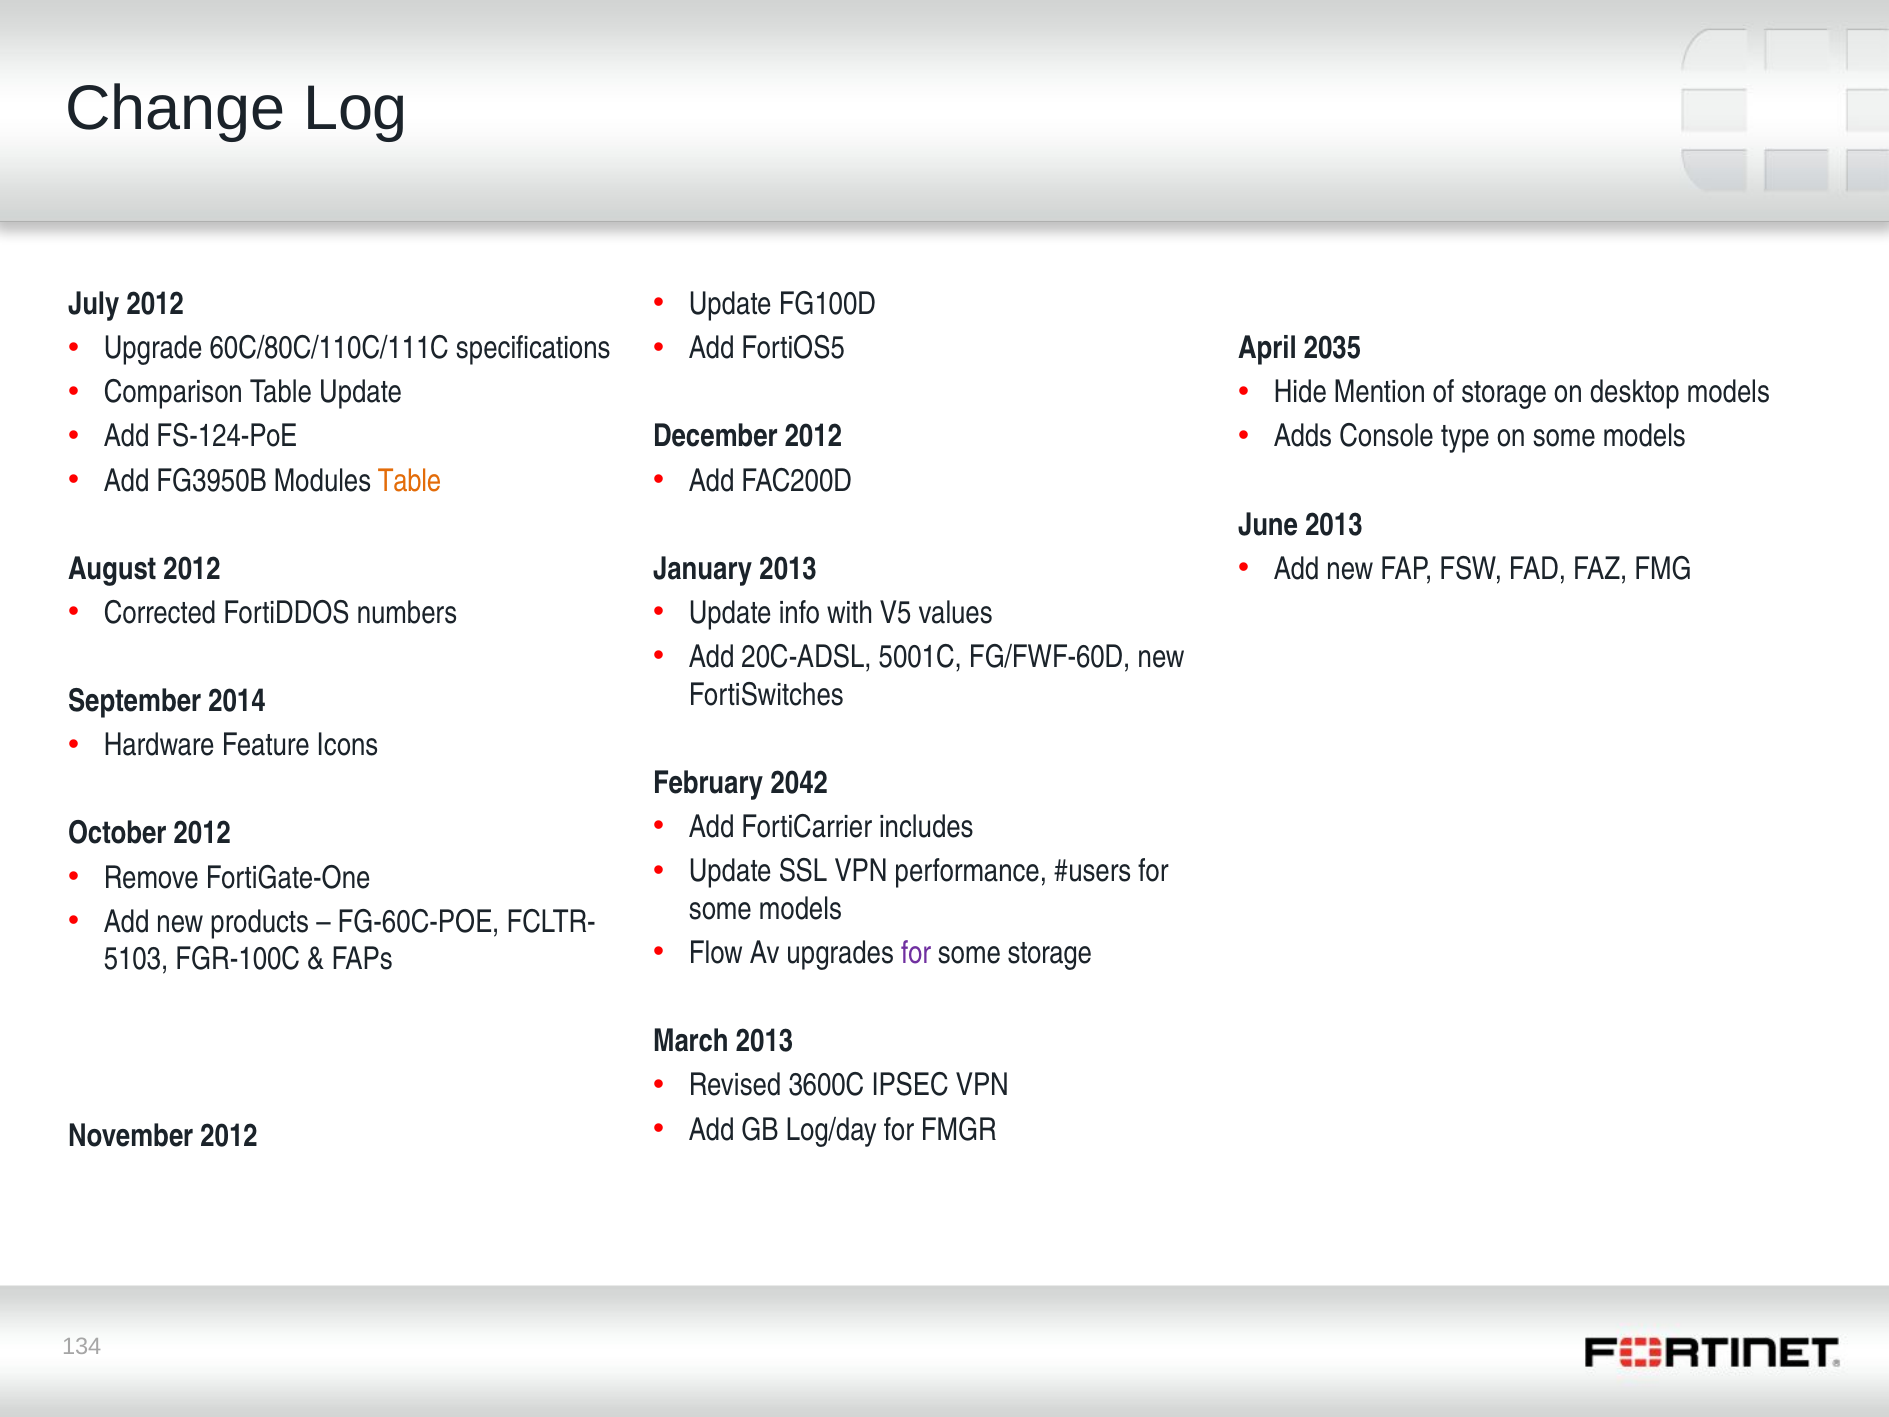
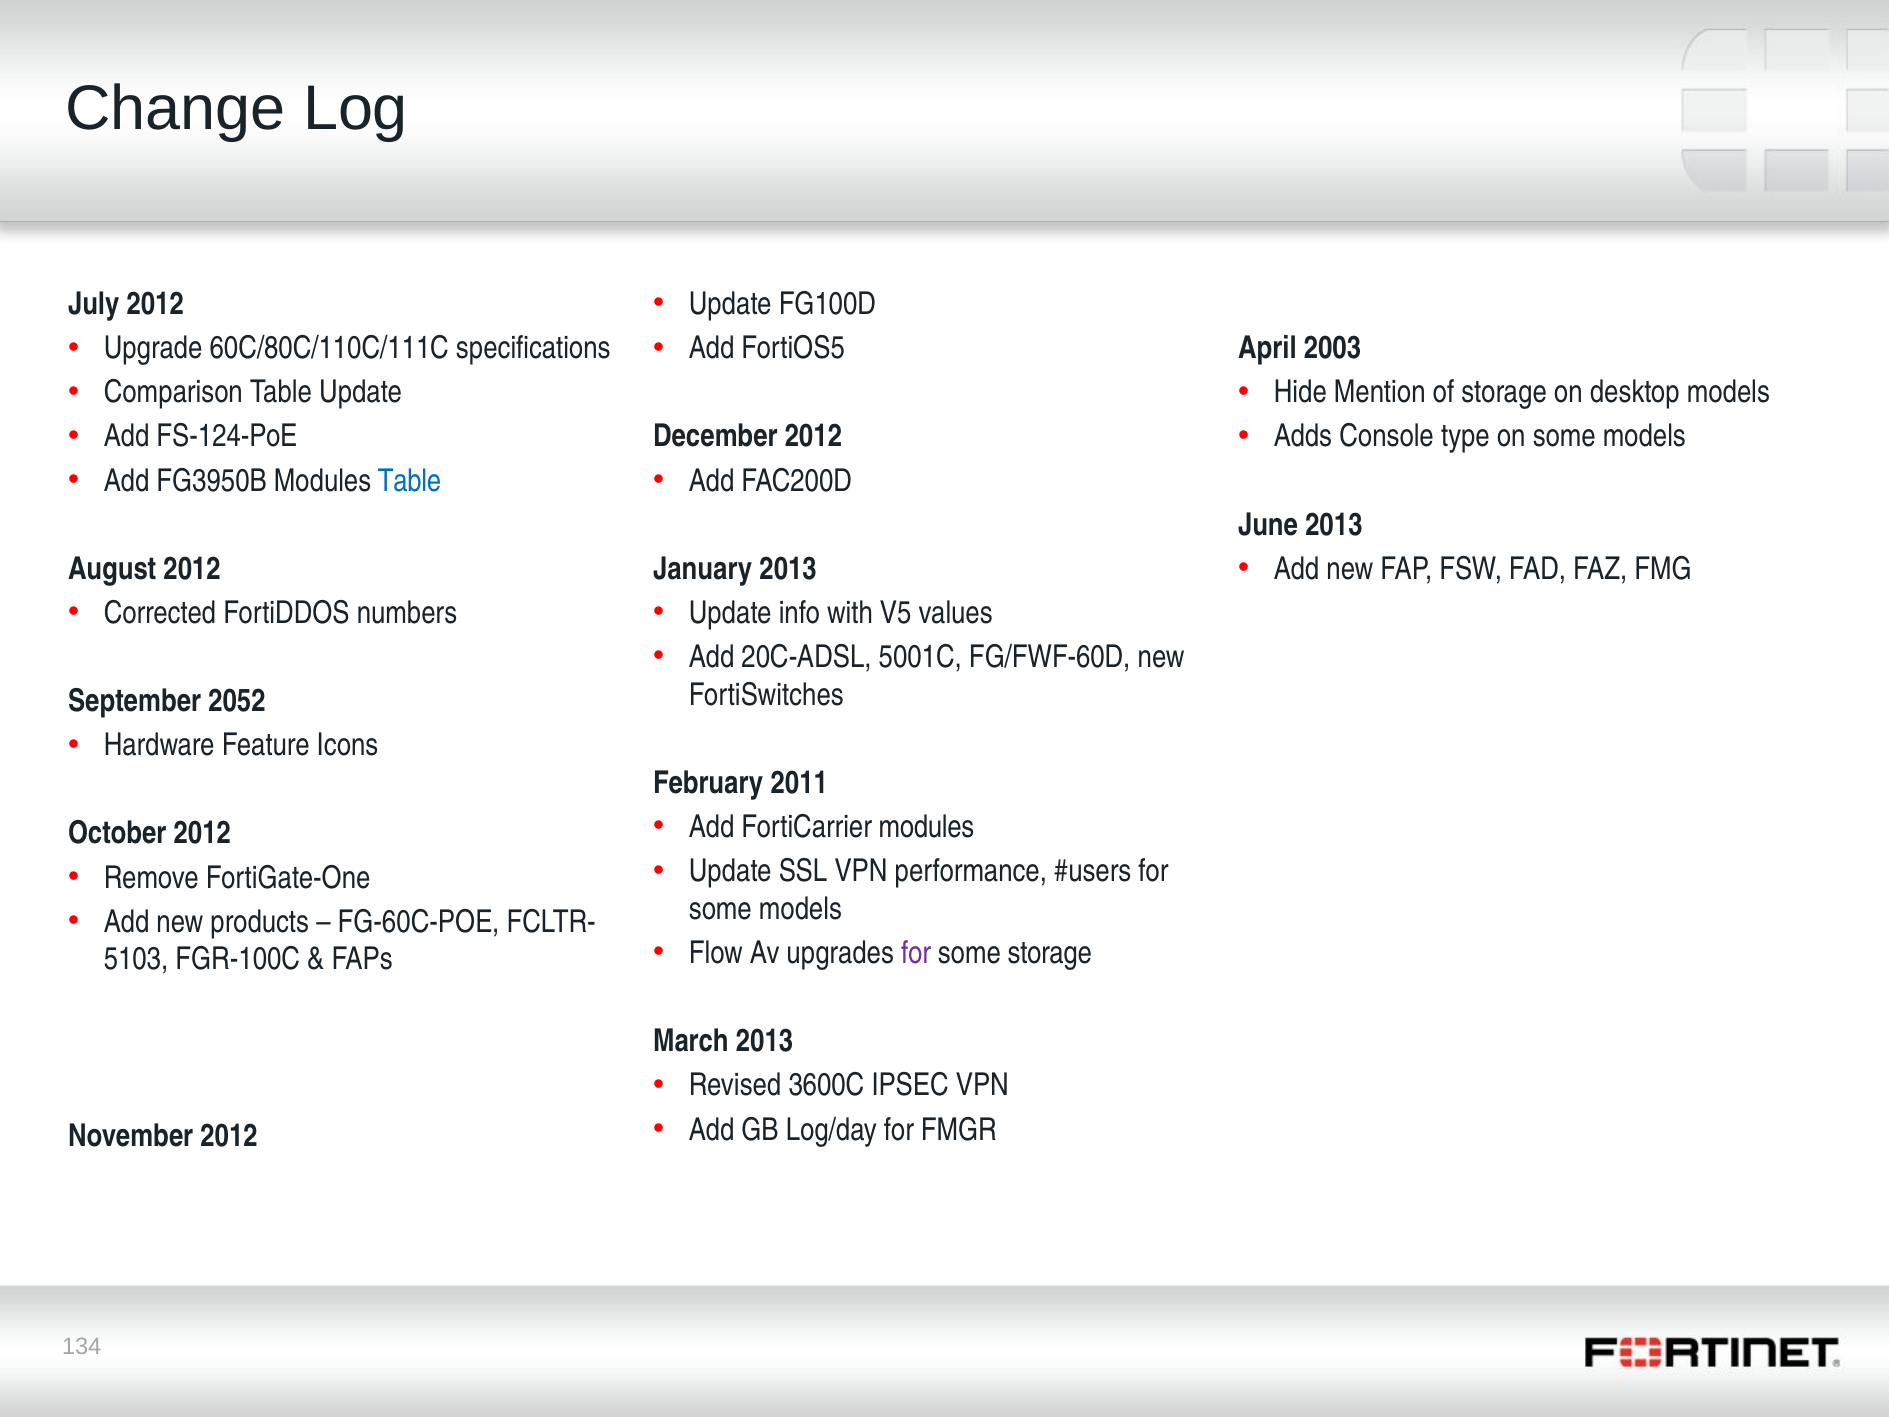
2035: 2035 -> 2003
Table at (410, 481) colour: orange -> blue
2014: 2014 -> 2052
2042: 2042 -> 2011
FortiCarrier includes: includes -> modules
